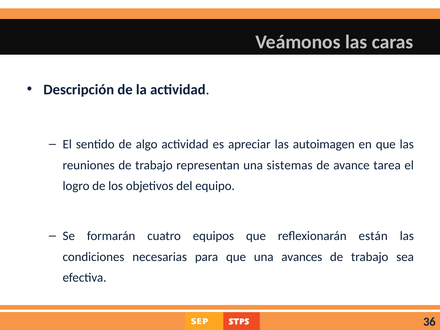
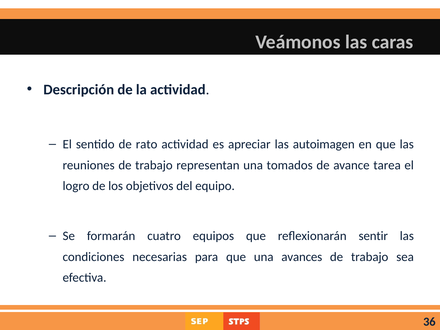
algo: algo -> rato
sistemas: sistemas -> tomados
están: están -> sentir
